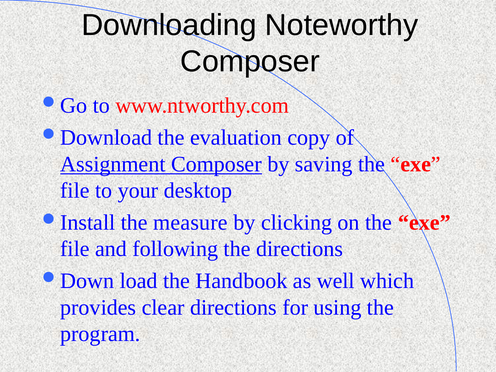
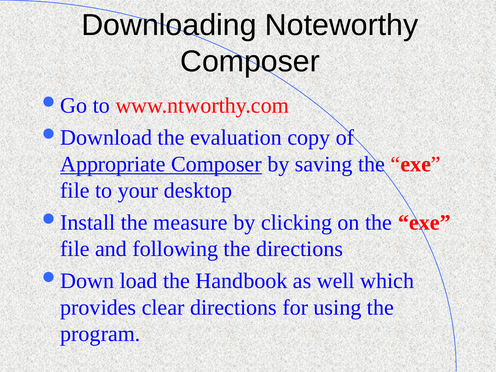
Assignment: Assignment -> Appropriate
